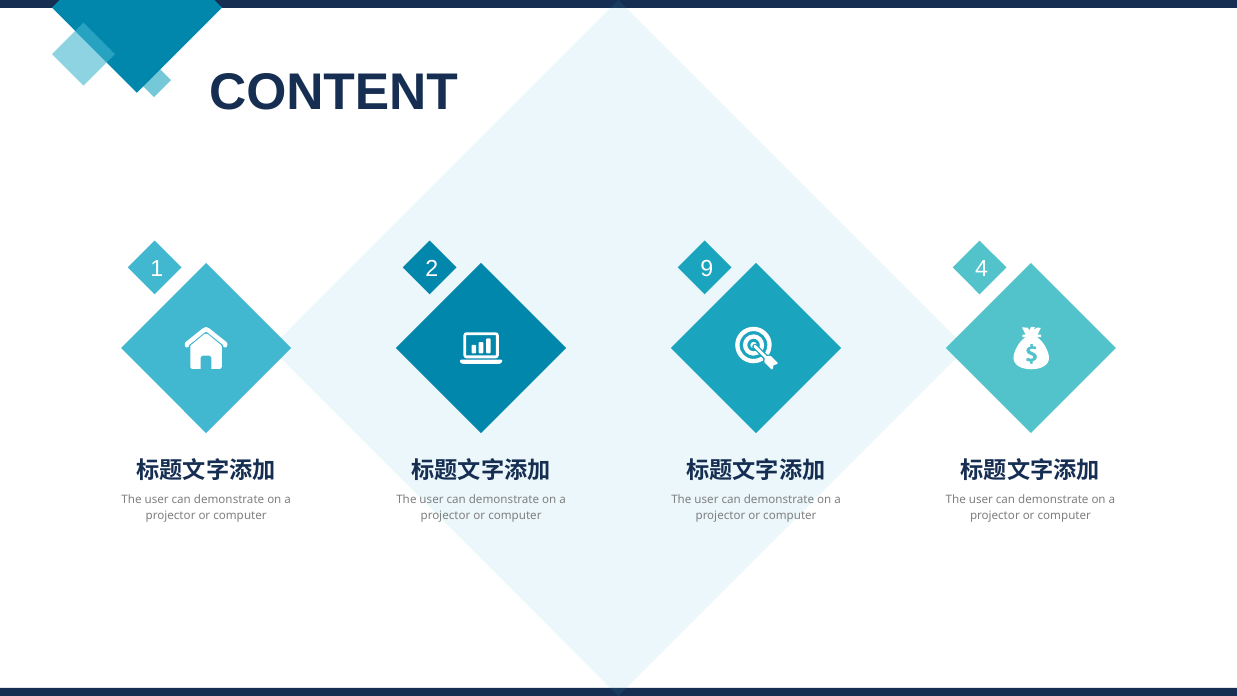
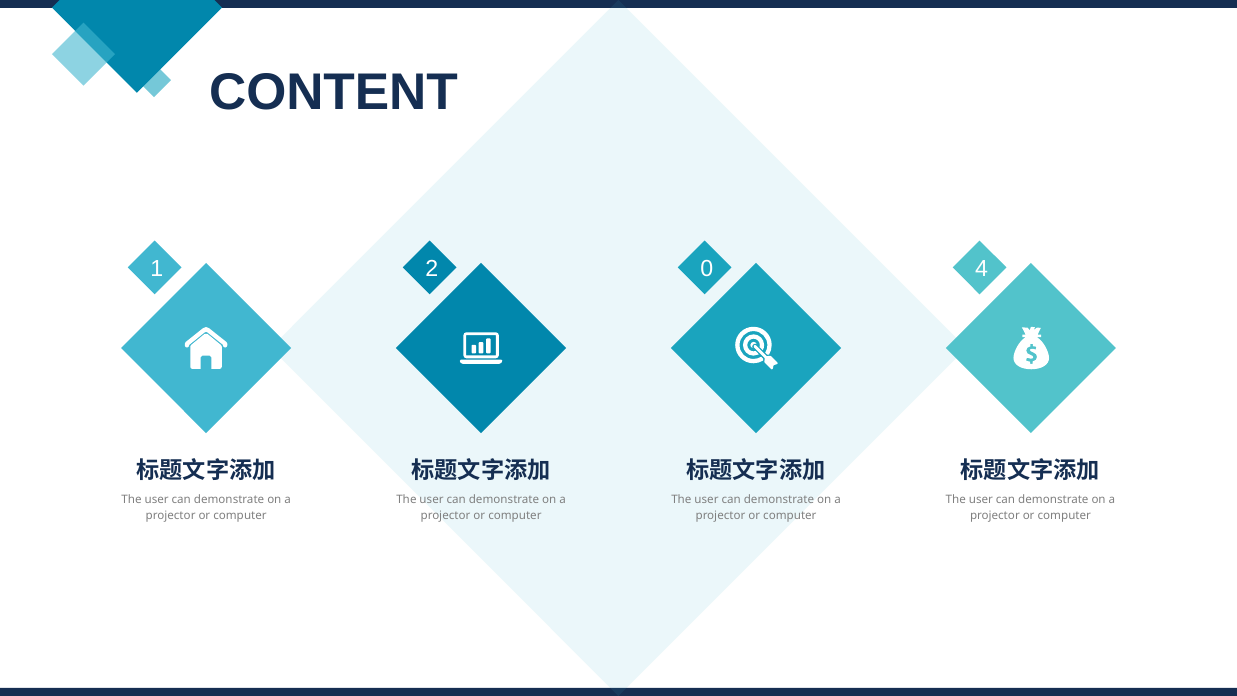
9: 9 -> 0
